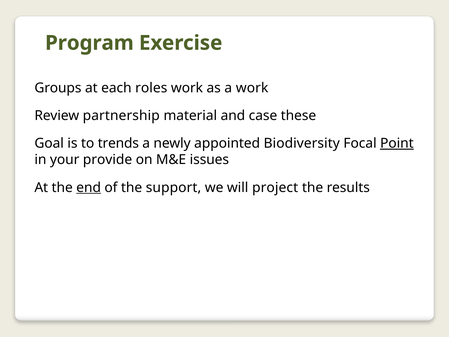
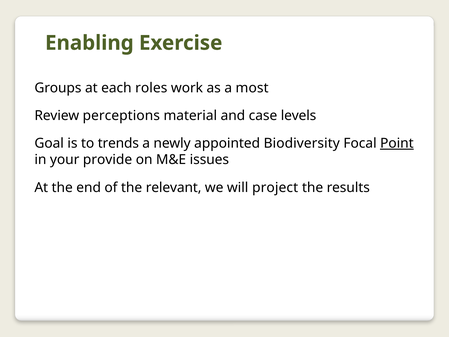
Program: Program -> Enabling
a work: work -> most
partnership: partnership -> perceptions
these: these -> levels
end underline: present -> none
support: support -> relevant
